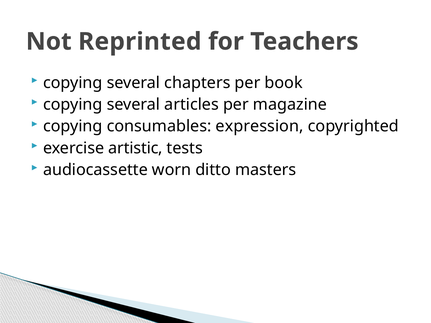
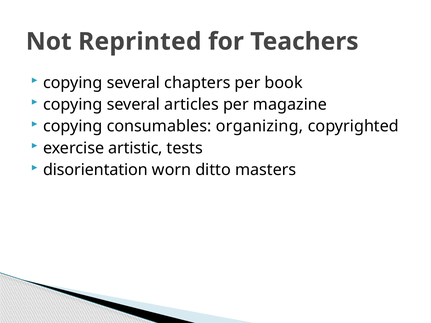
expression: expression -> organizing
audiocassette: audiocassette -> disorientation
